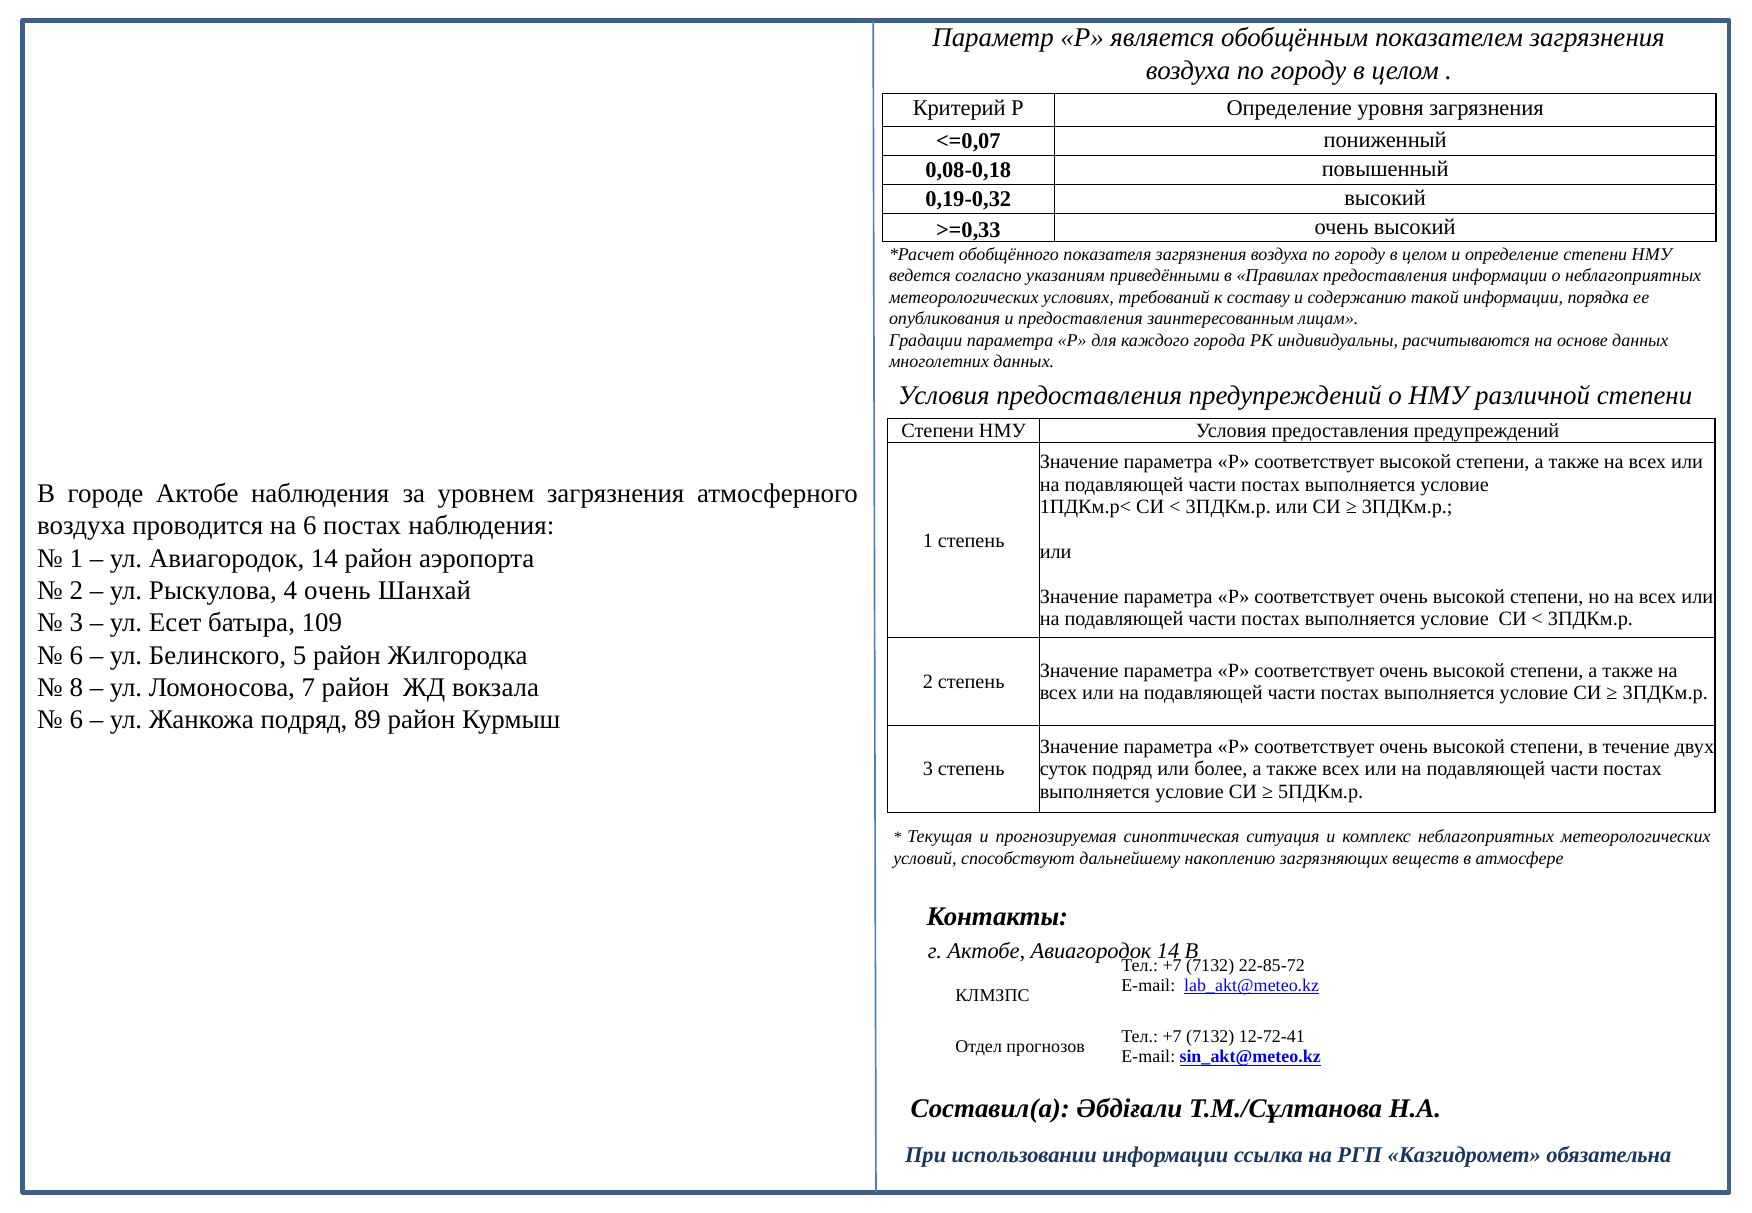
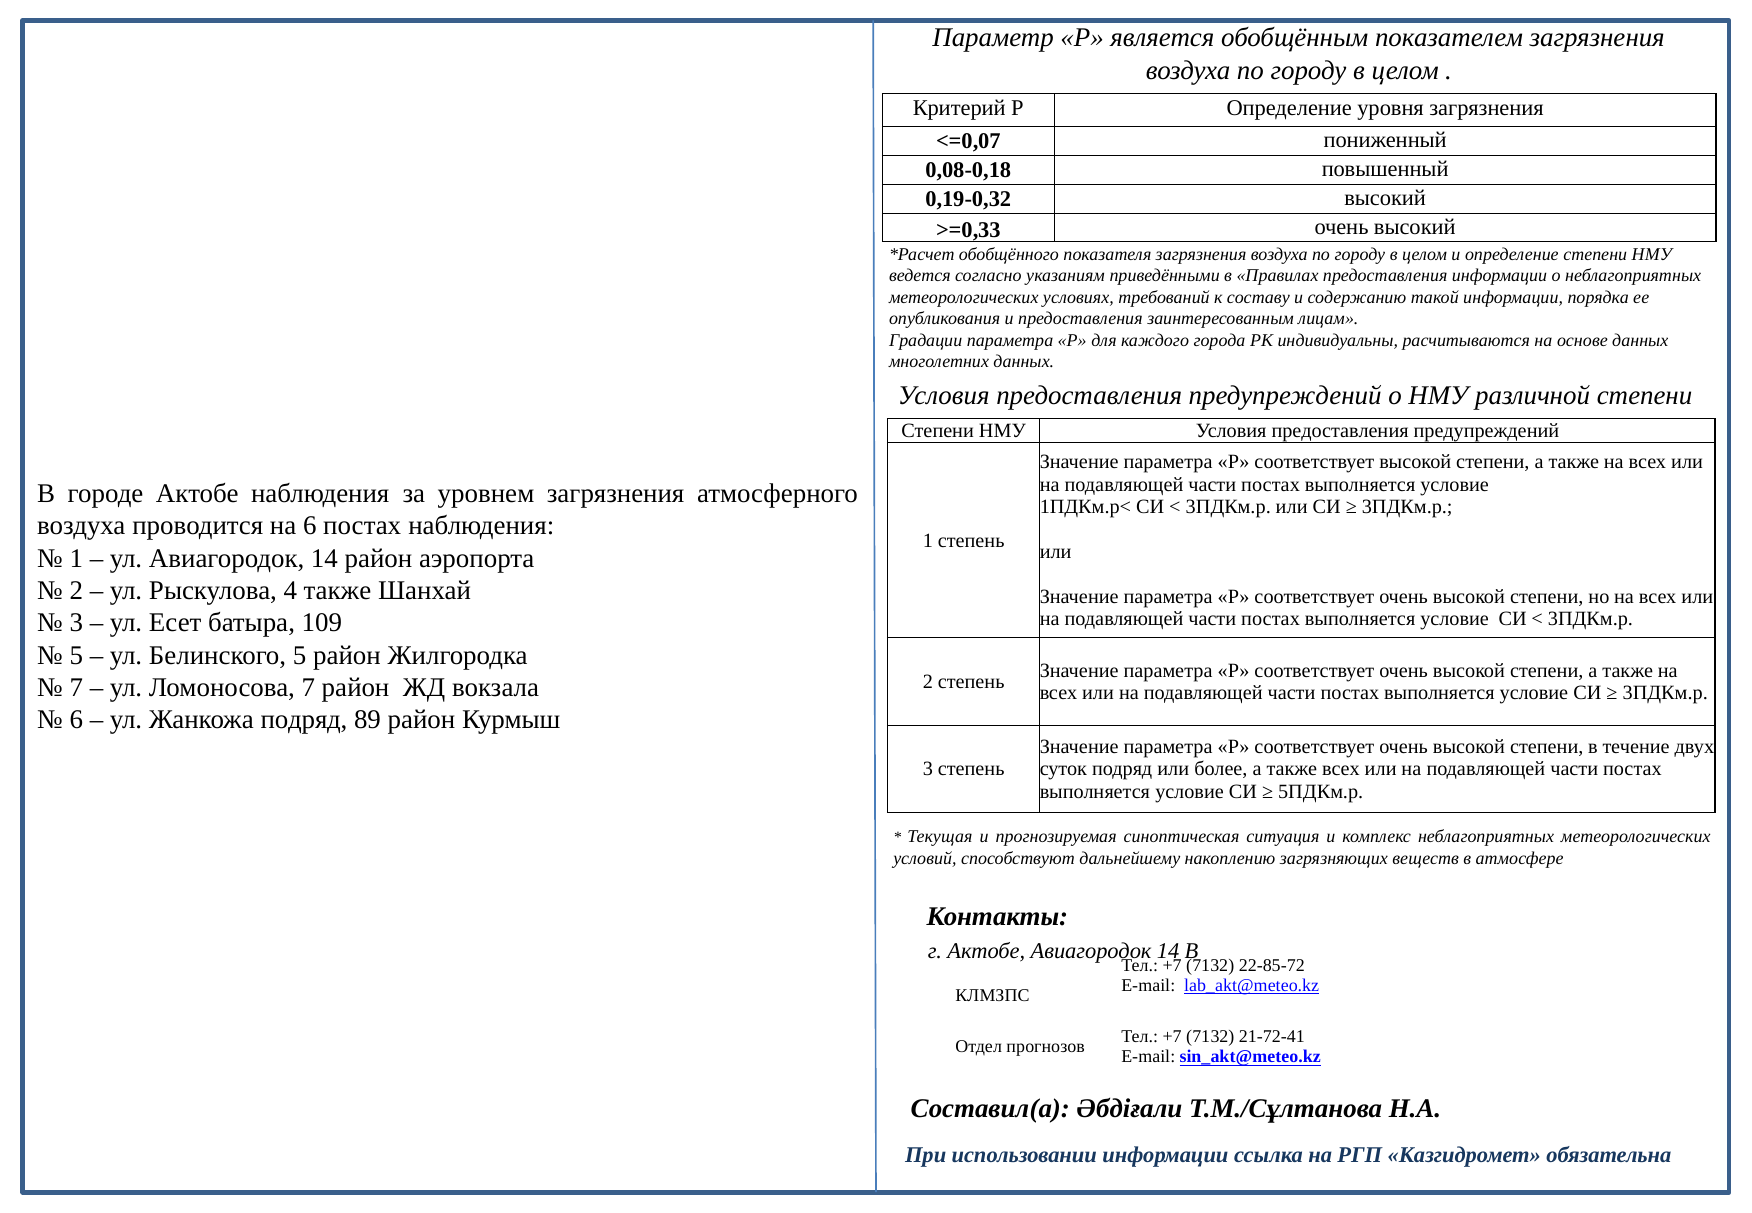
4 очень: очень -> также
6 at (76, 655): 6 -> 5
8 at (76, 688): 8 -> 7
12-72-41: 12-72-41 -> 21-72-41
